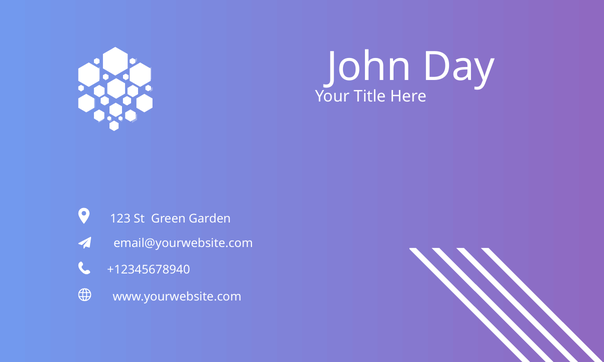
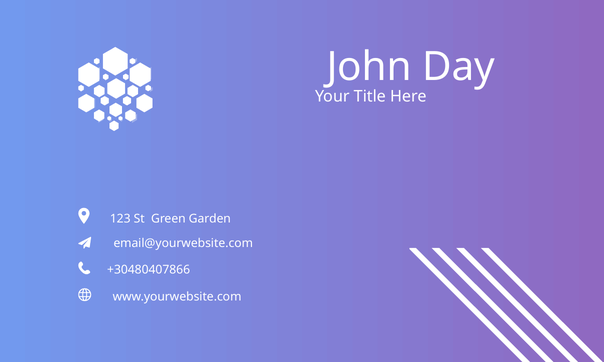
+12345678940: +12345678940 -> +30480407866
